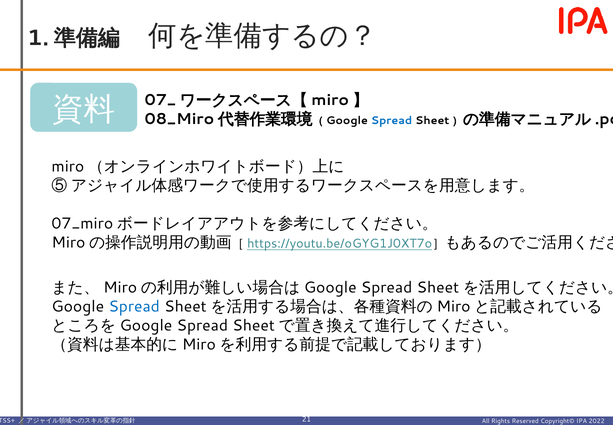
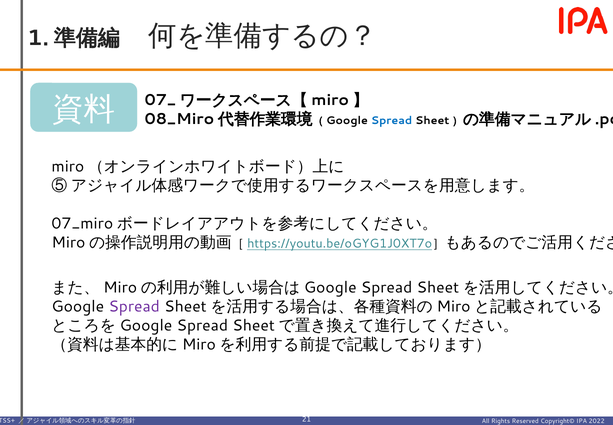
Spread at (134, 306) colour: blue -> purple
